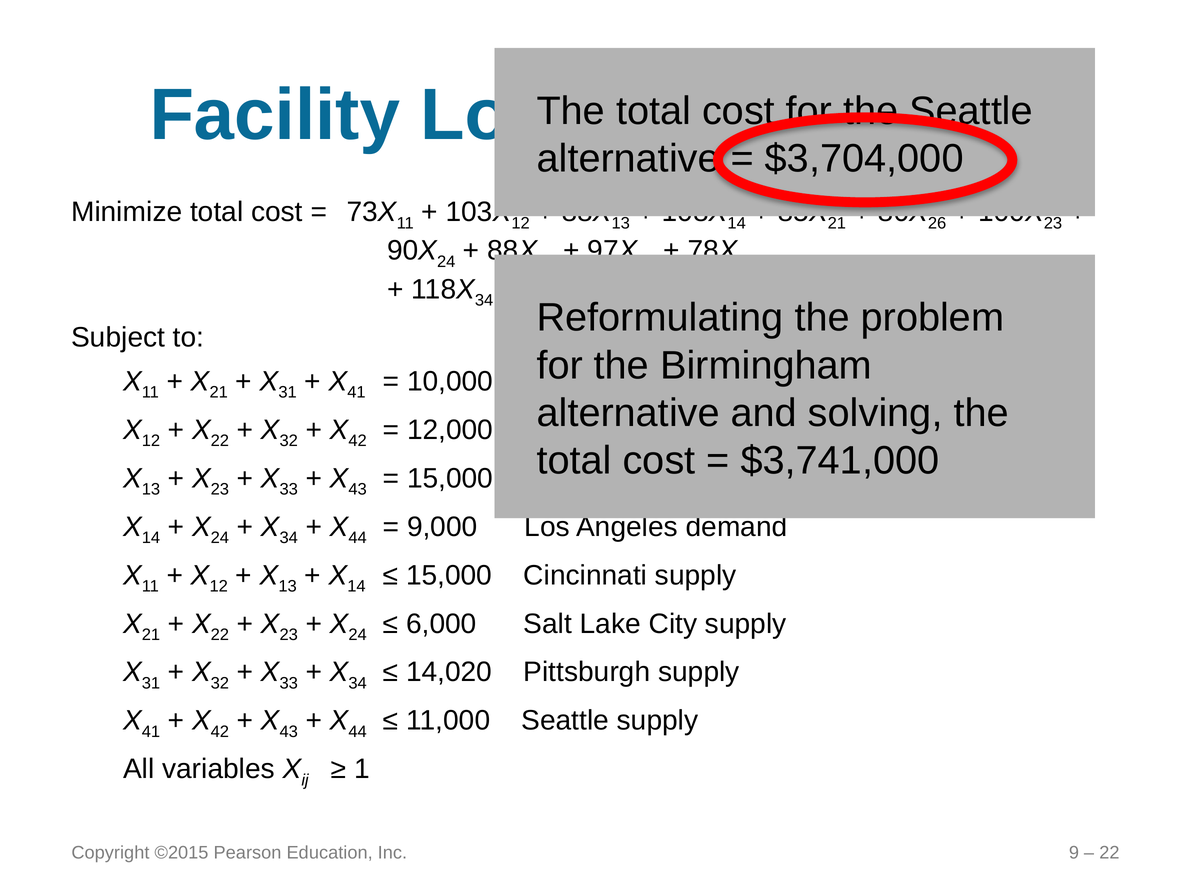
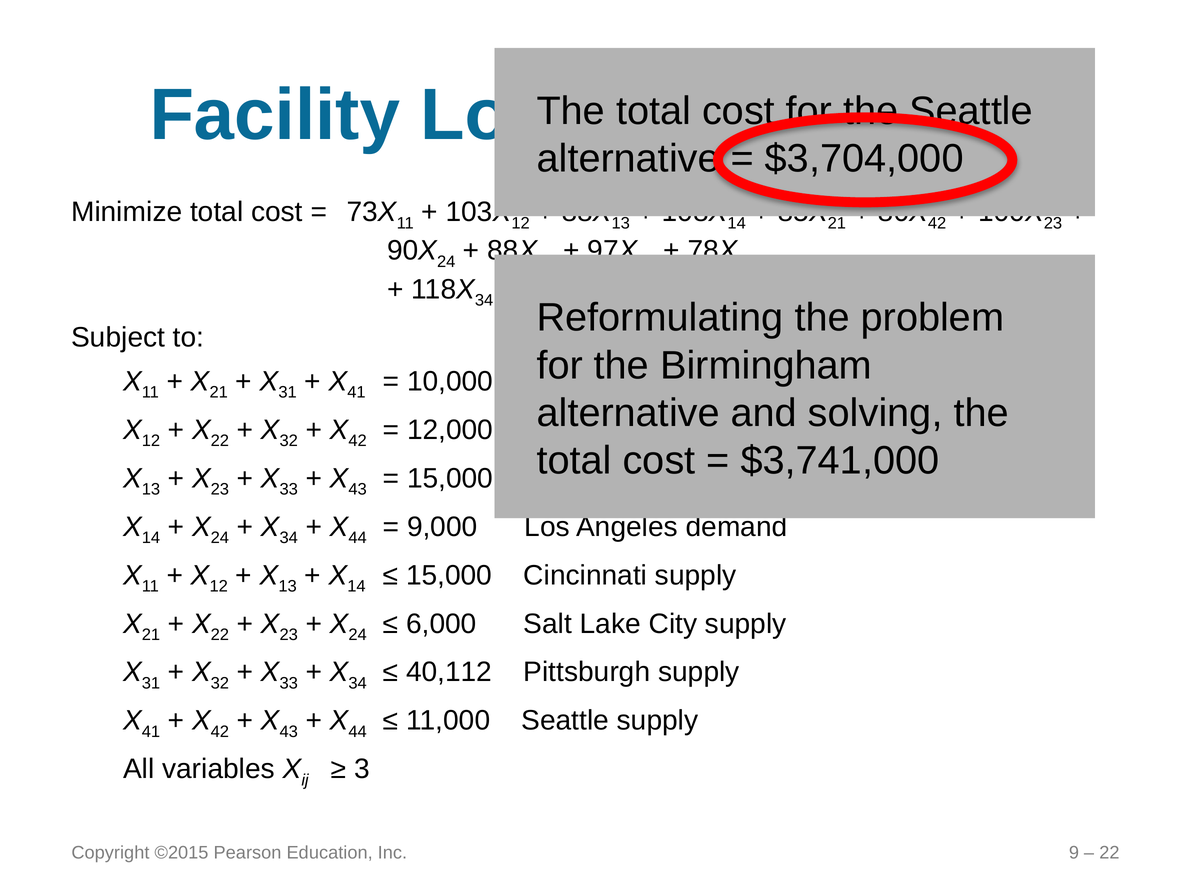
26 at (937, 223): 26 -> 42
14,020: 14,020 -> 40,112
1: 1 -> 3
